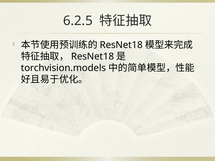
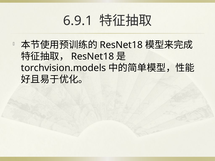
6.2.5: 6.2.5 -> 6.9.1
